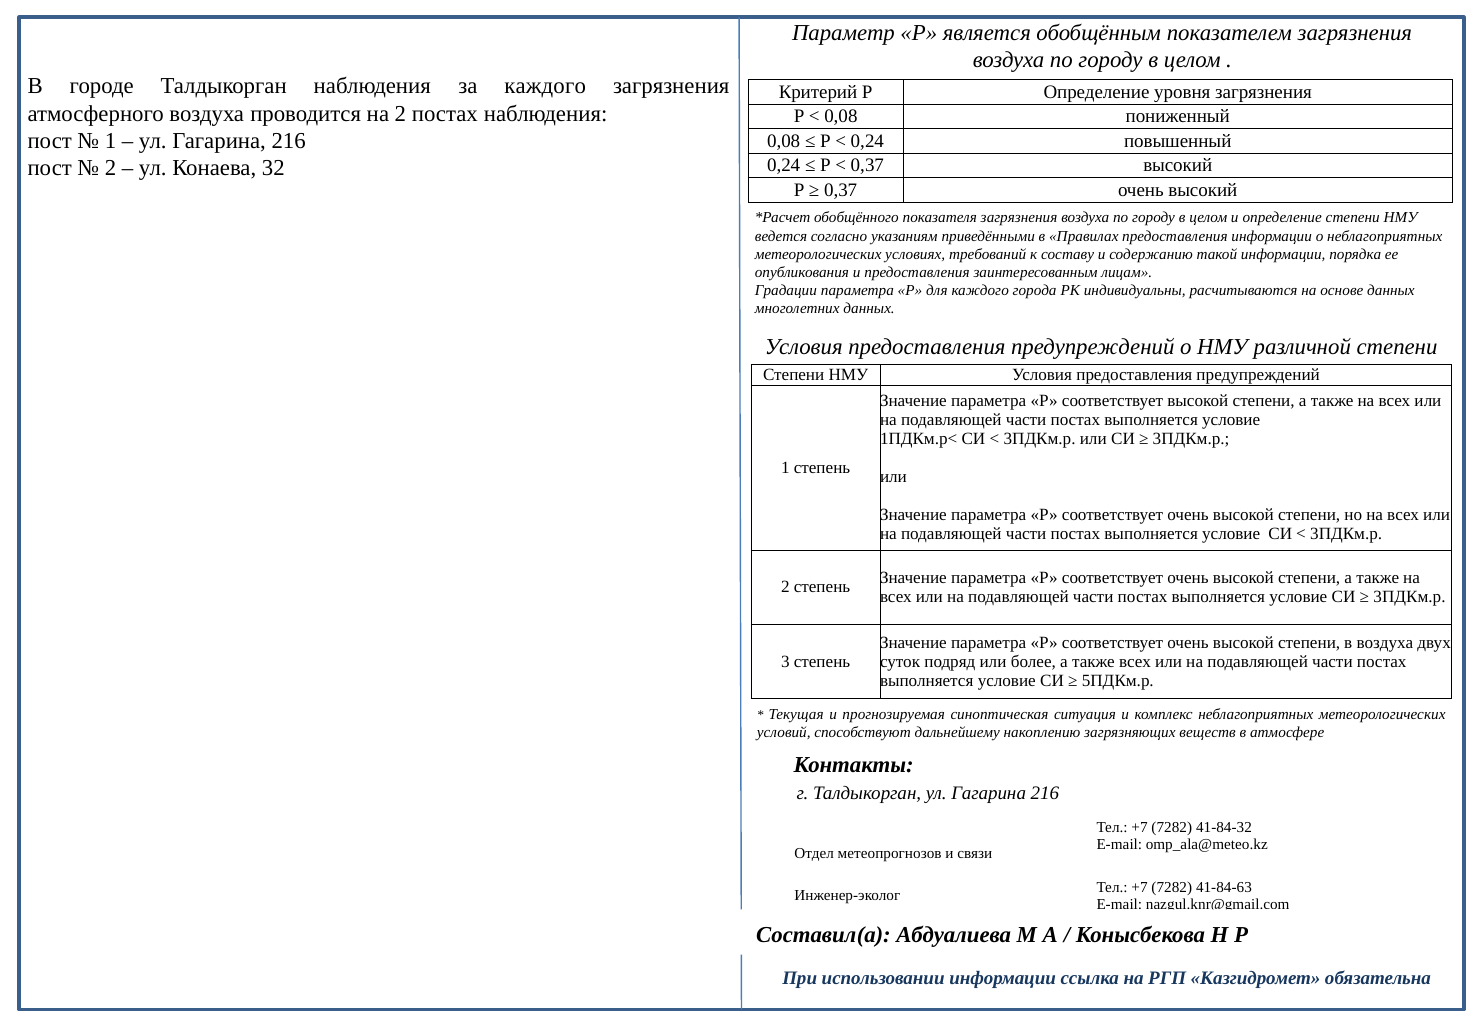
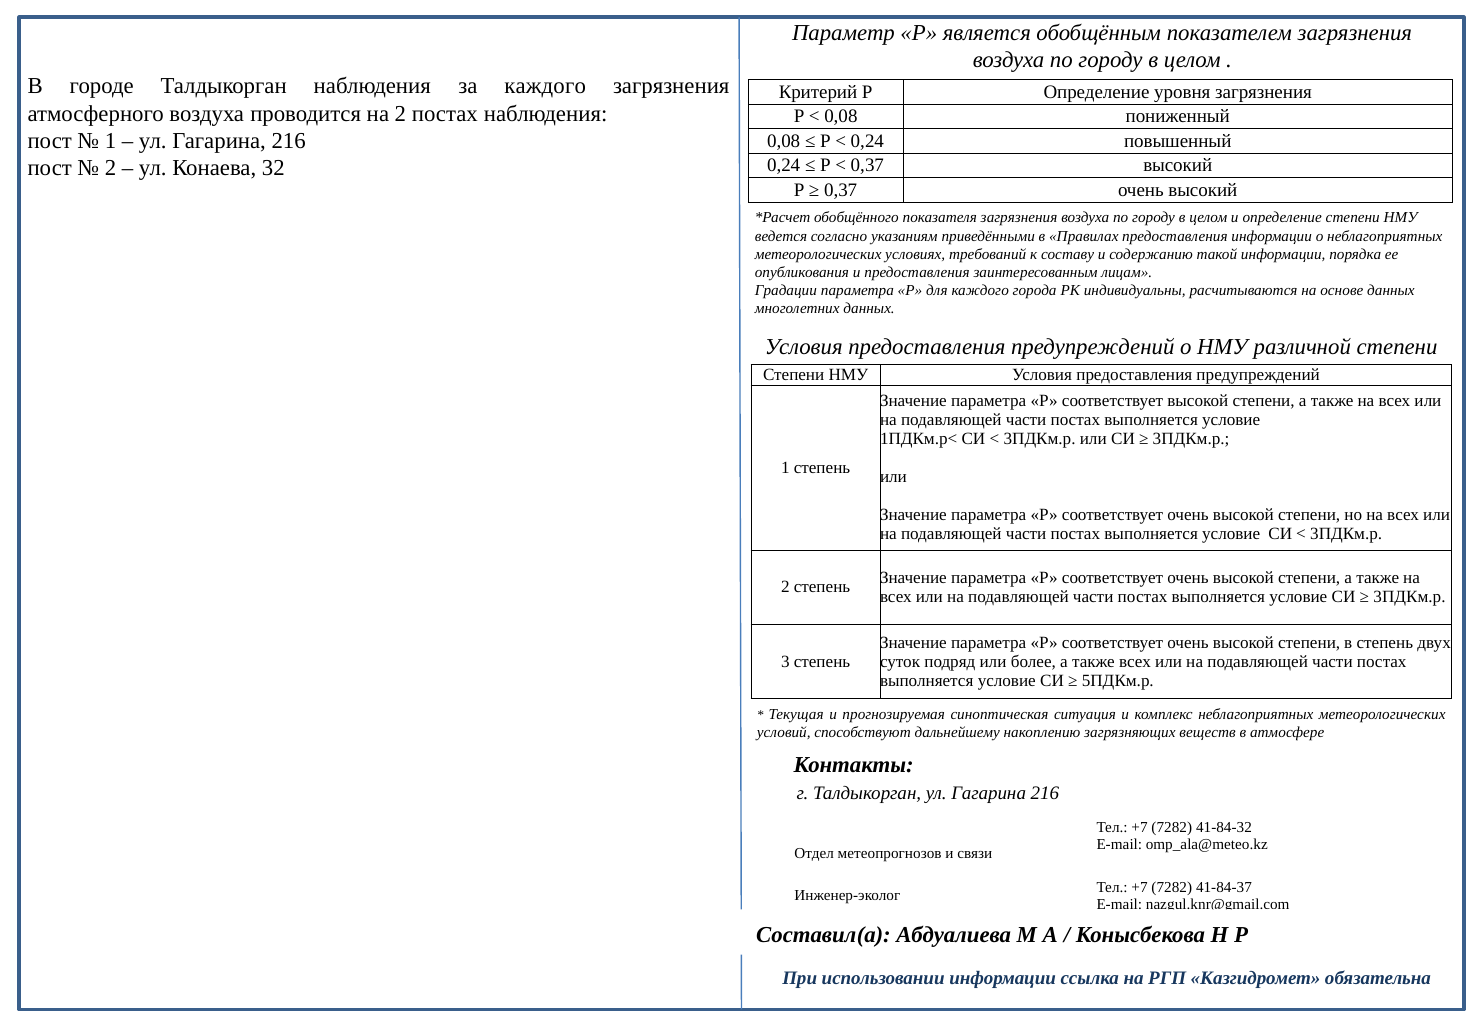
в воздуха: воздуха -> степень
41-84-63: 41-84-63 -> 41-84-37
